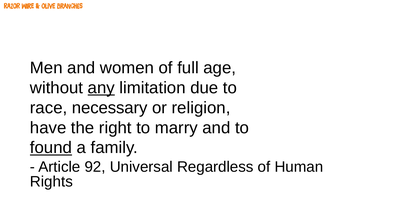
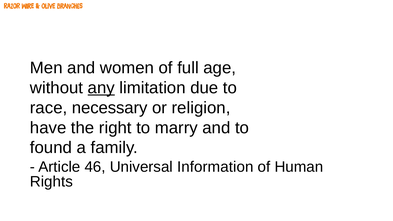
found underline: present -> none
92: 92 -> 46
Regardless: Regardless -> Information
